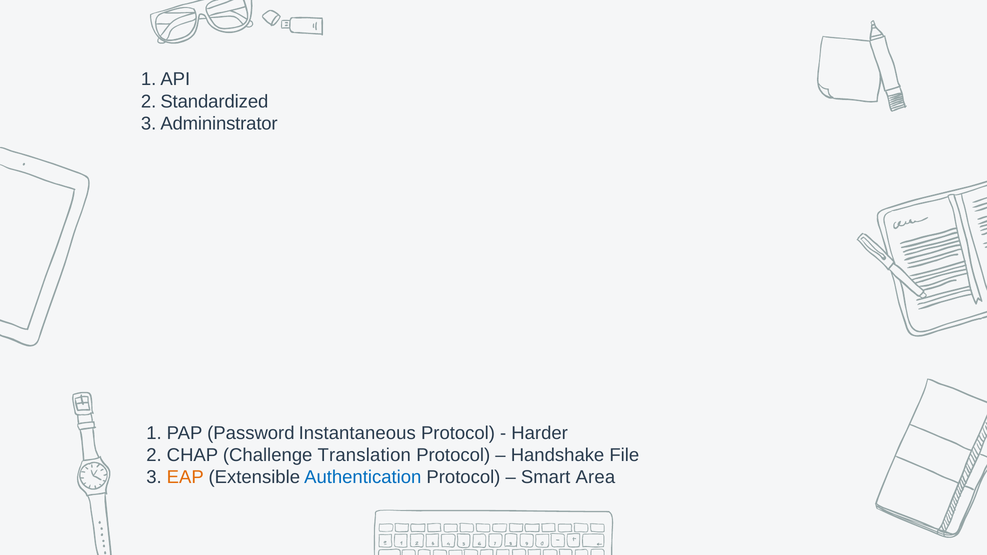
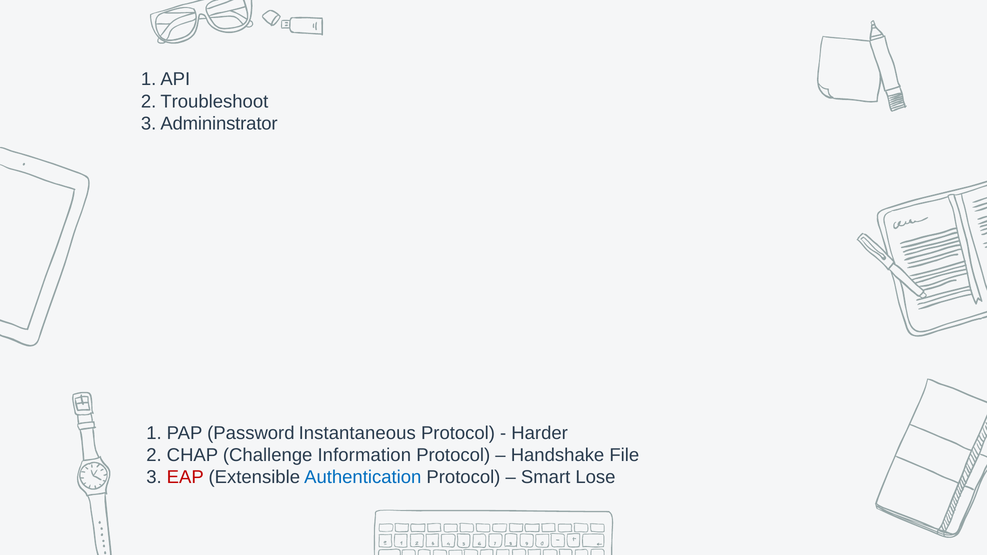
Standardized: Standardized -> Troubleshoot
Translation: Translation -> Information
EAP colour: orange -> red
Area: Area -> Lose
